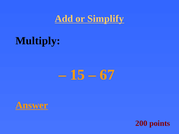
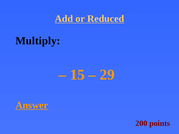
Simplify: Simplify -> Reduced
67: 67 -> 29
